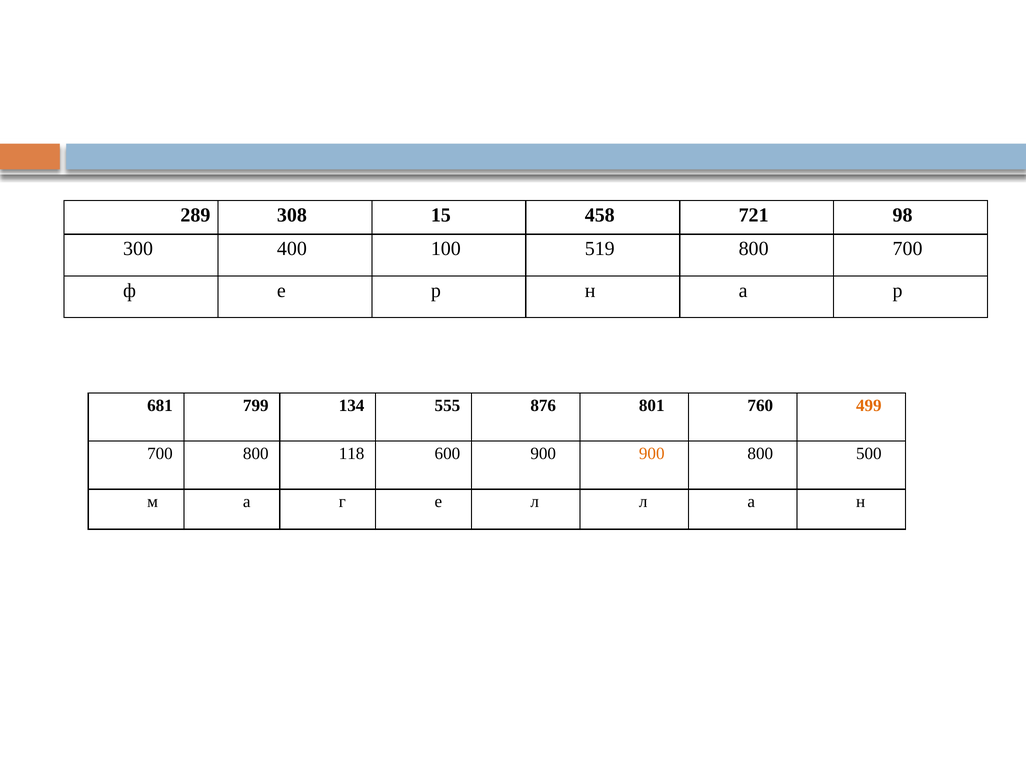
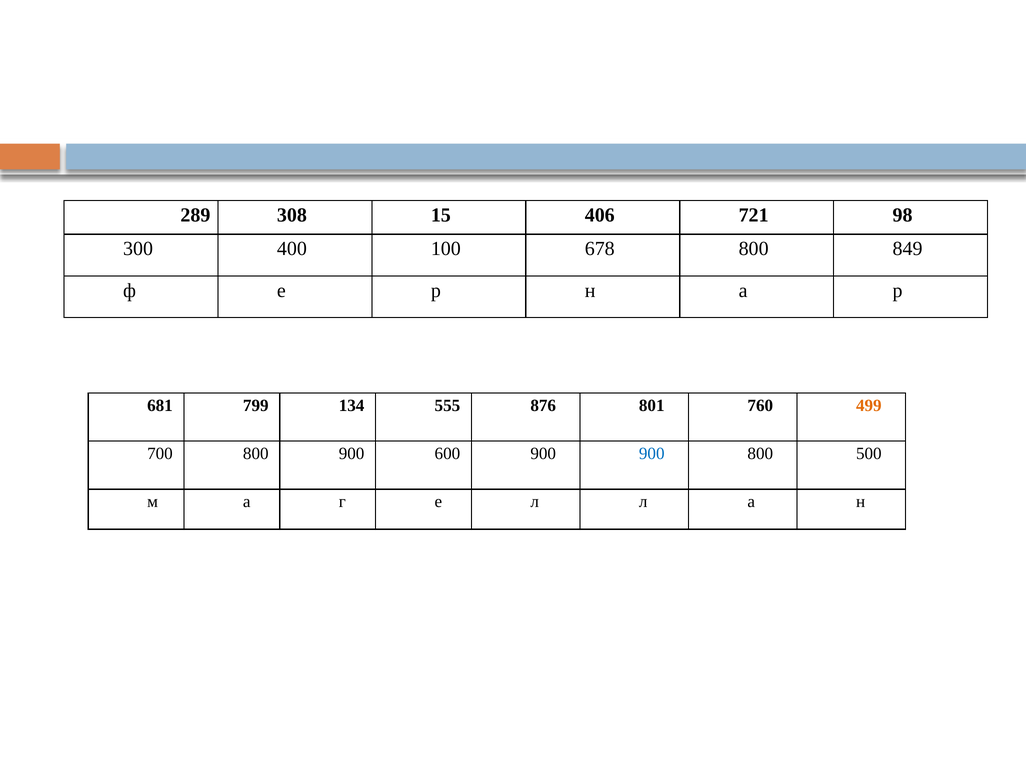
458: 458 -> 406
519: 519 -> 678
800 700: 700 -> 849
800 118: 118 -> 900
900 at (652, 453) colour: orange -> blue
